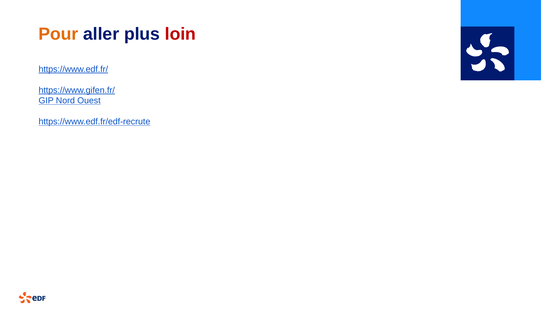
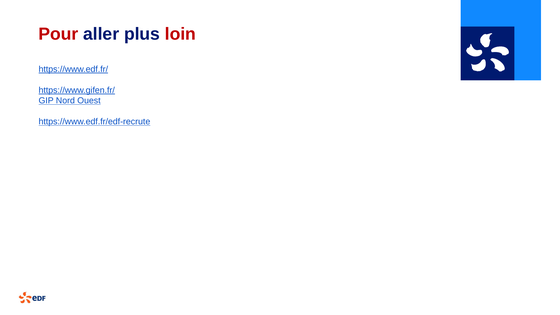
Pour colour: orange -> red
